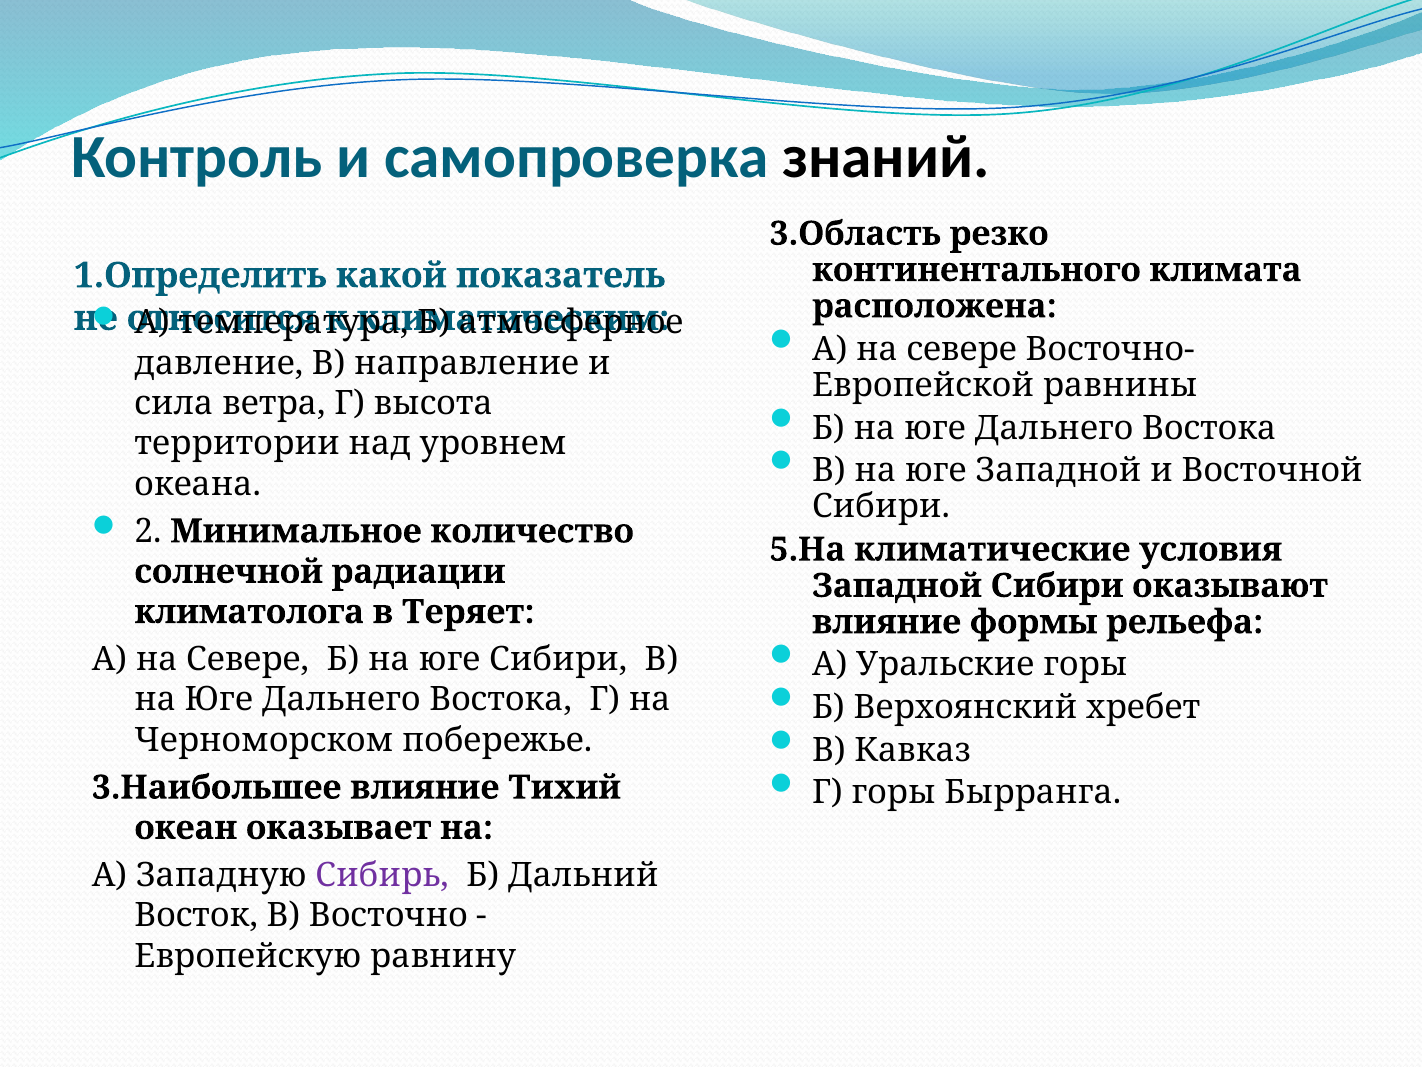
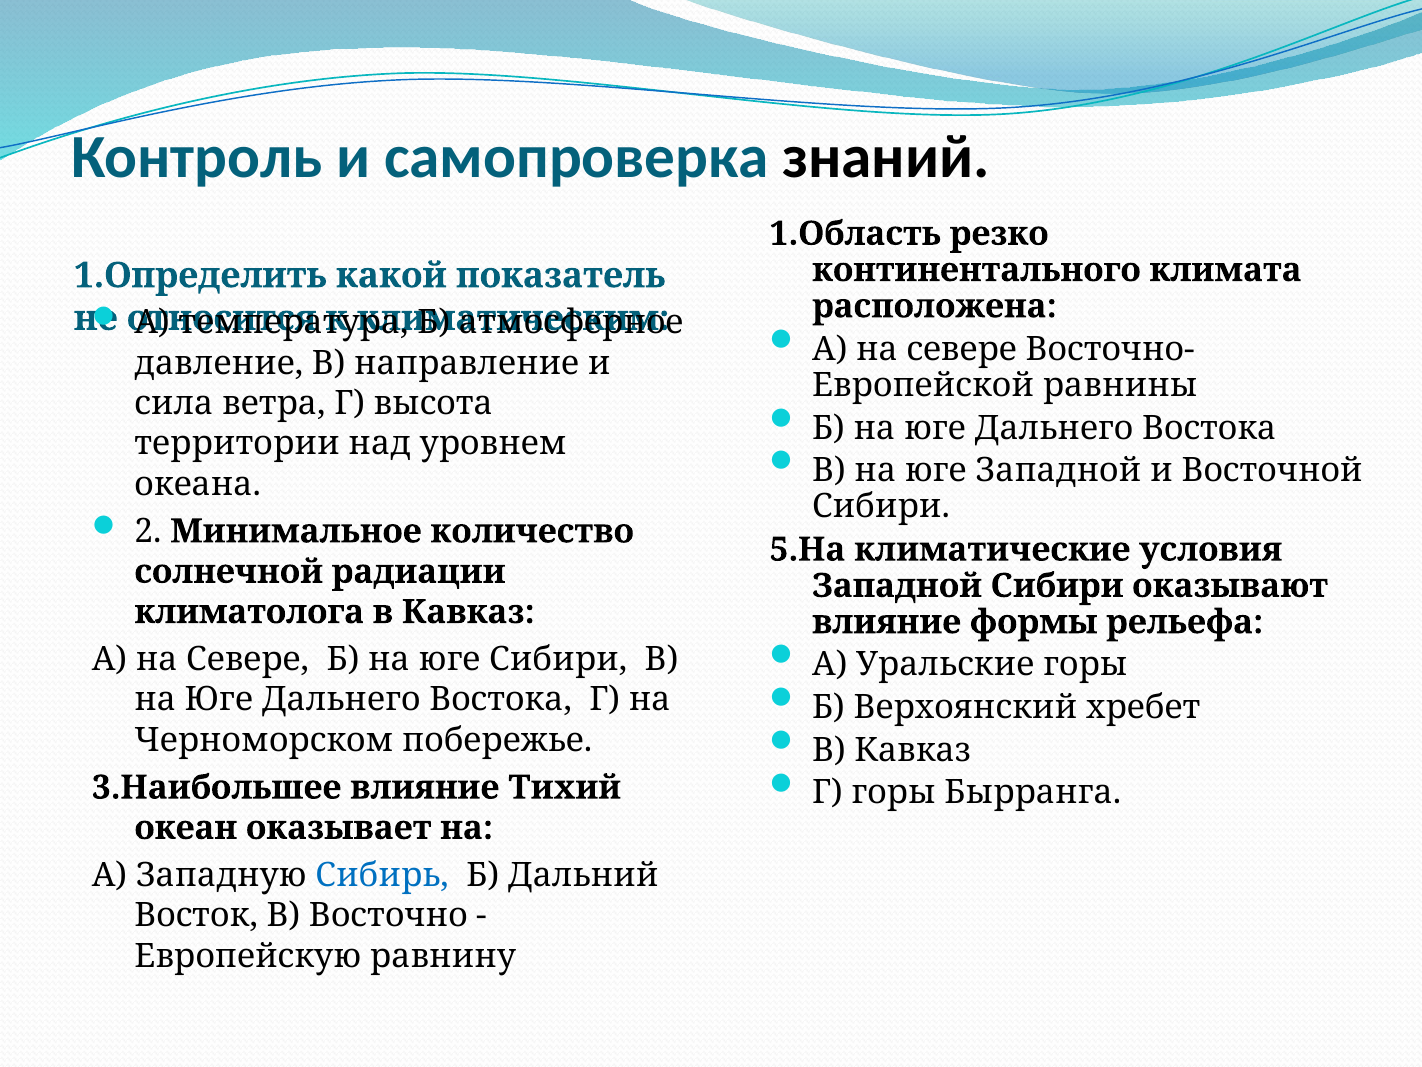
3.Область: 3.Область -> 1.Область
Теряет at (468, 612): Теряет -> Кавказ
Сибирь colour: purple -> blue
